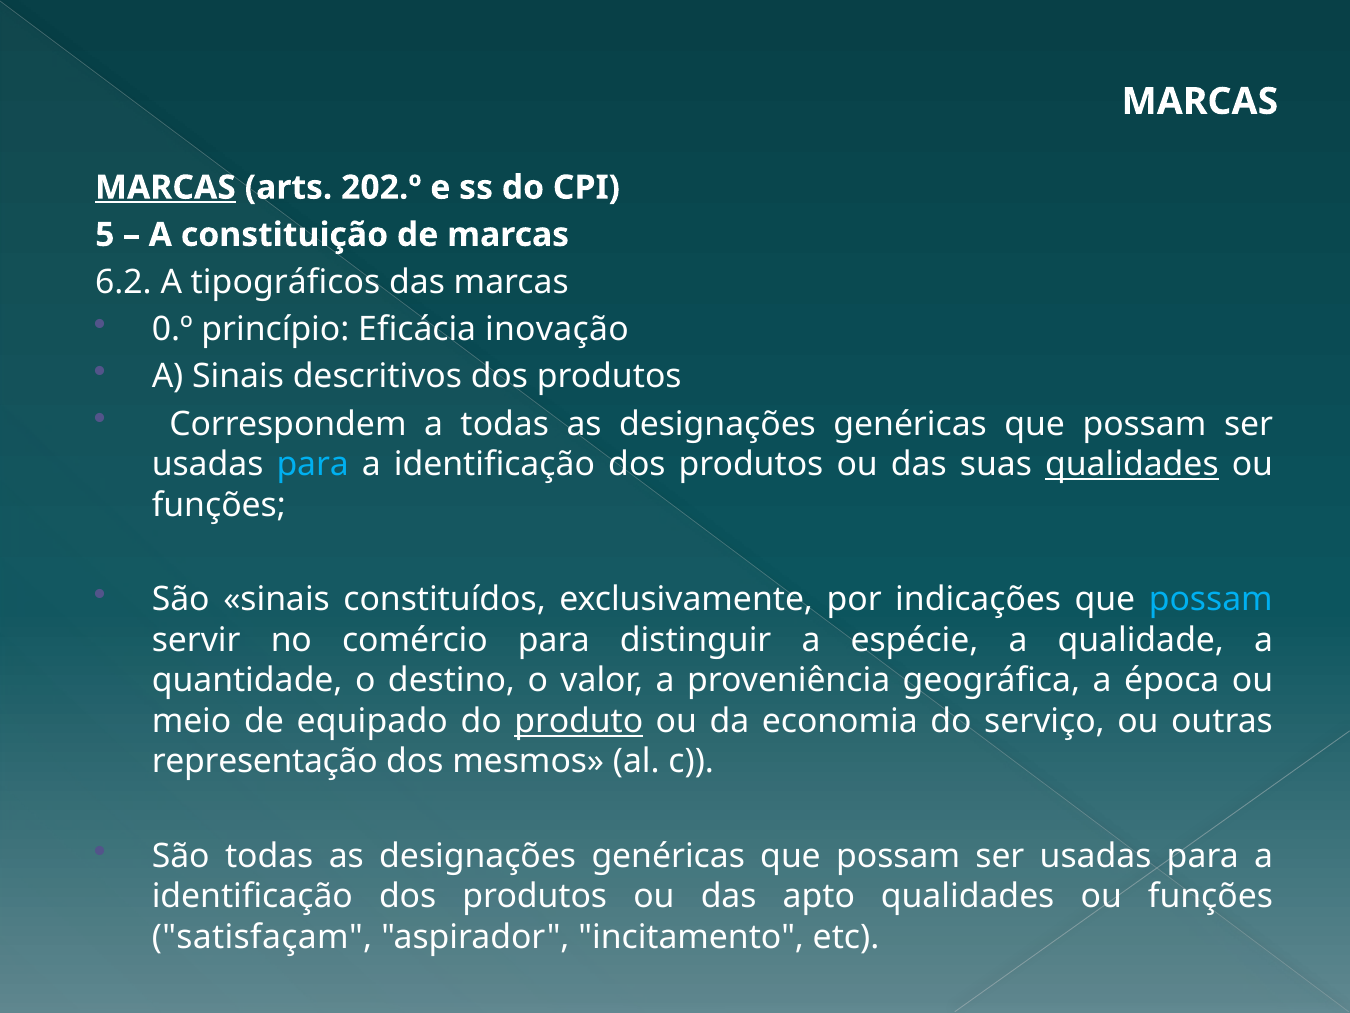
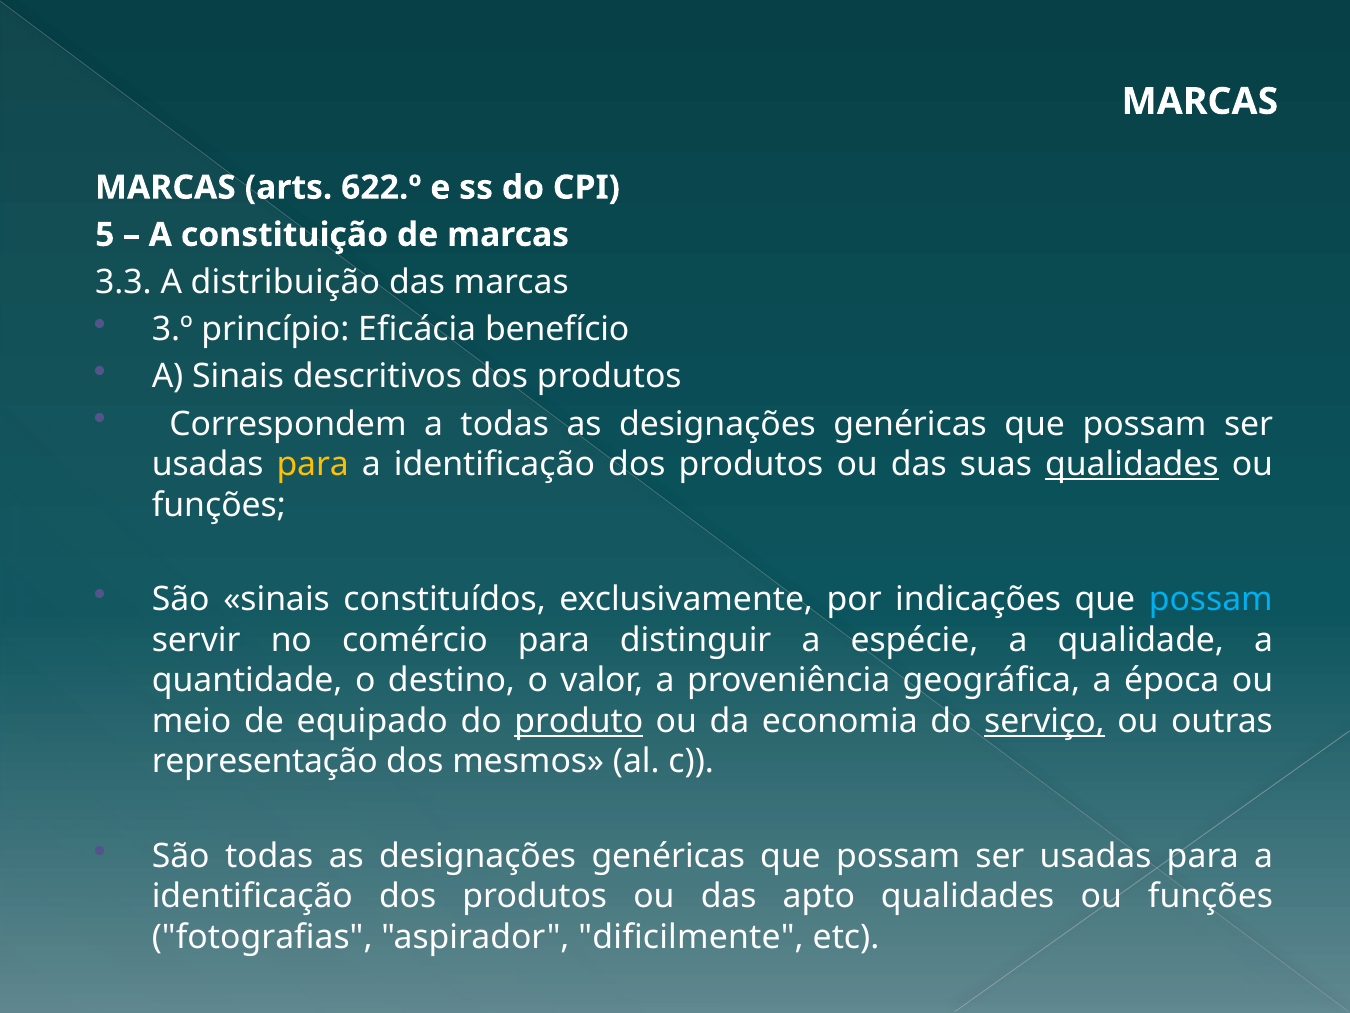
MARCAS at (166, 187) underline: present -> none
202.º: 202.º -> 622.º
6.2: 6.2 -> 3.3
tipográficos: tipográficos -> distribuição
0.º: 0.º -> 3.º
inovação: inovação -> benefício
para at (313, 464) colour: light blue -> yellow
serviço underline: none -> present
satisfaçam: satisfaçam -> fotografias
incitamento: incitamento -> dificilmente
